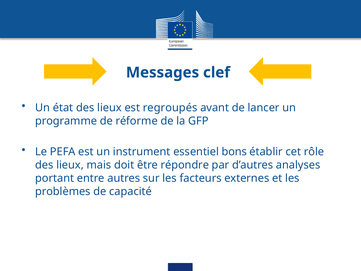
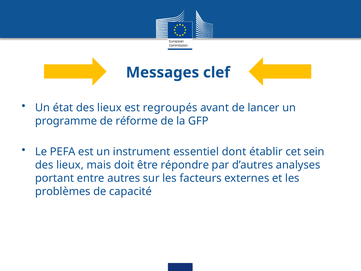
bons: bons -> dont
rôle: rôle -> sein
